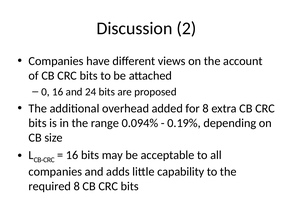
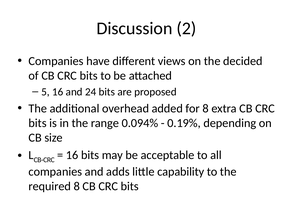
account: account -> decided
0: 0 -> 5
